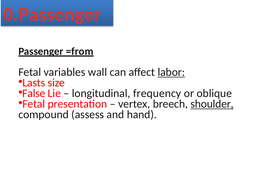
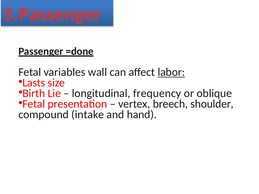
0.Passenger: 0.Passenger -> 5.Passenger
=from: =from -> =done
False: False -> Birth
shoulder underline: present -> none
assess: assess -> intake
